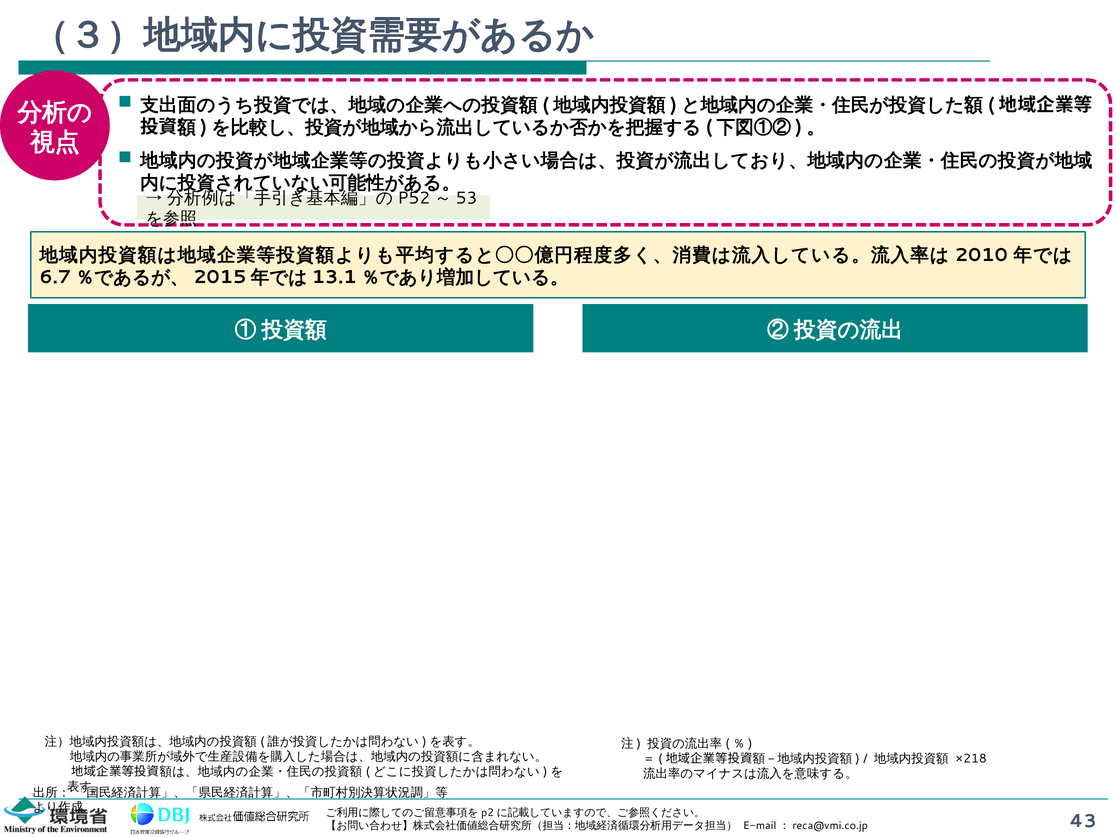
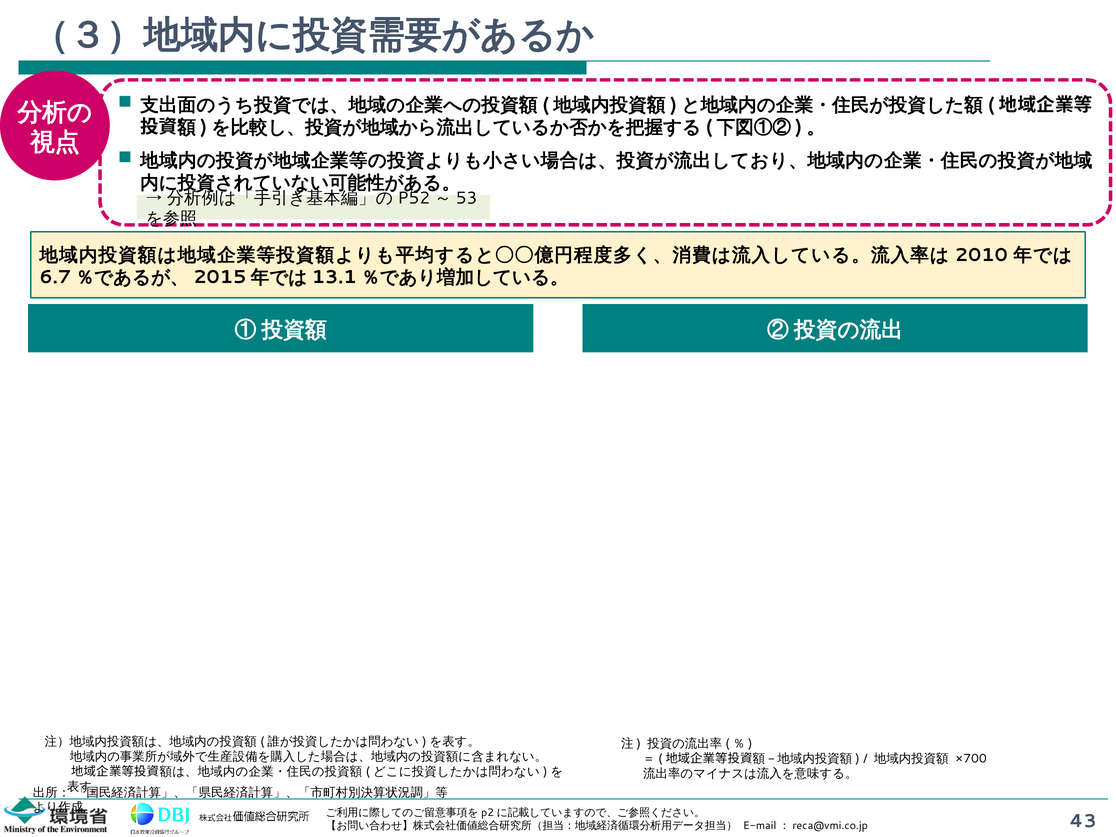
×218: ×218 -> ×700
